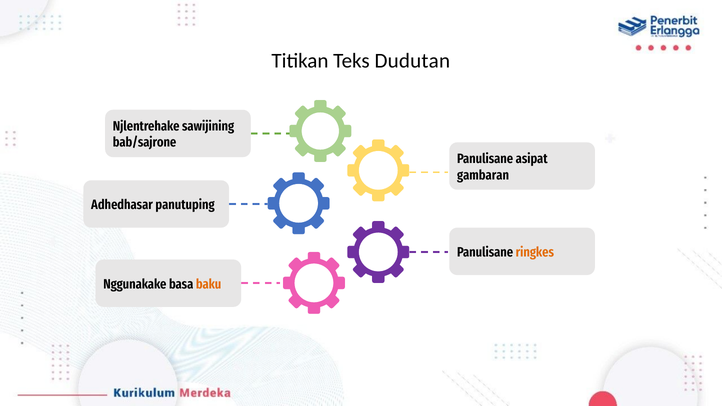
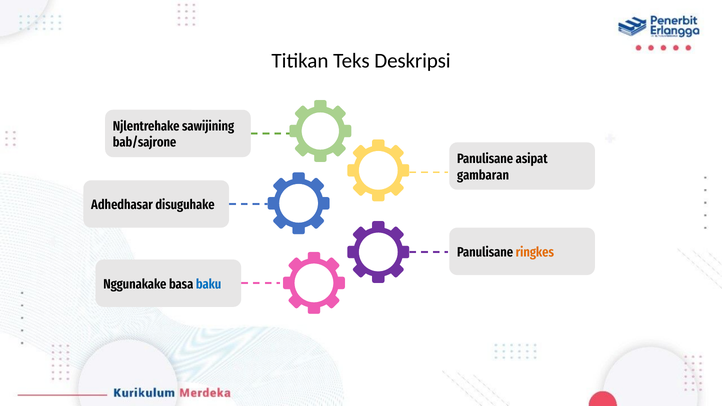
Dudutan: Dudutan -> Deskripsi
panutuping: panutuping -> disuguhake
baku colour: orange -> blue
